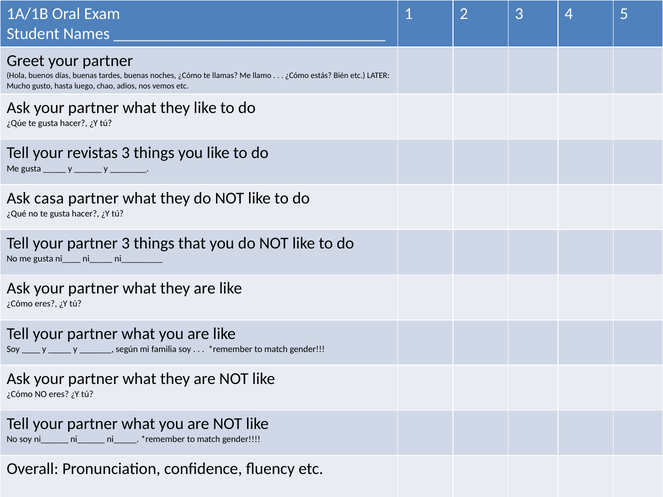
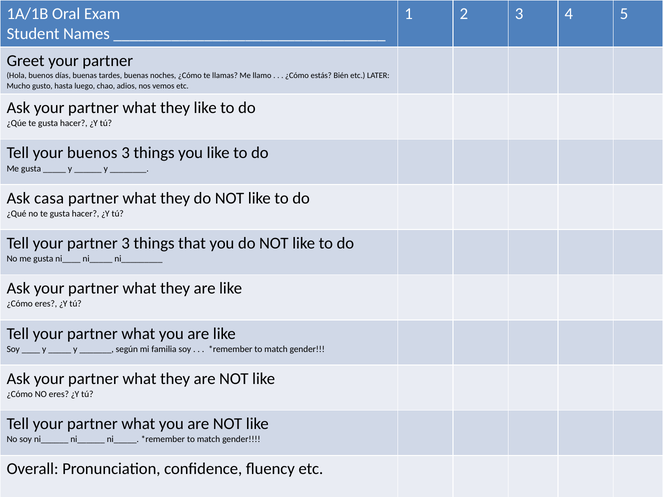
your revistas: revistas -> buenos
